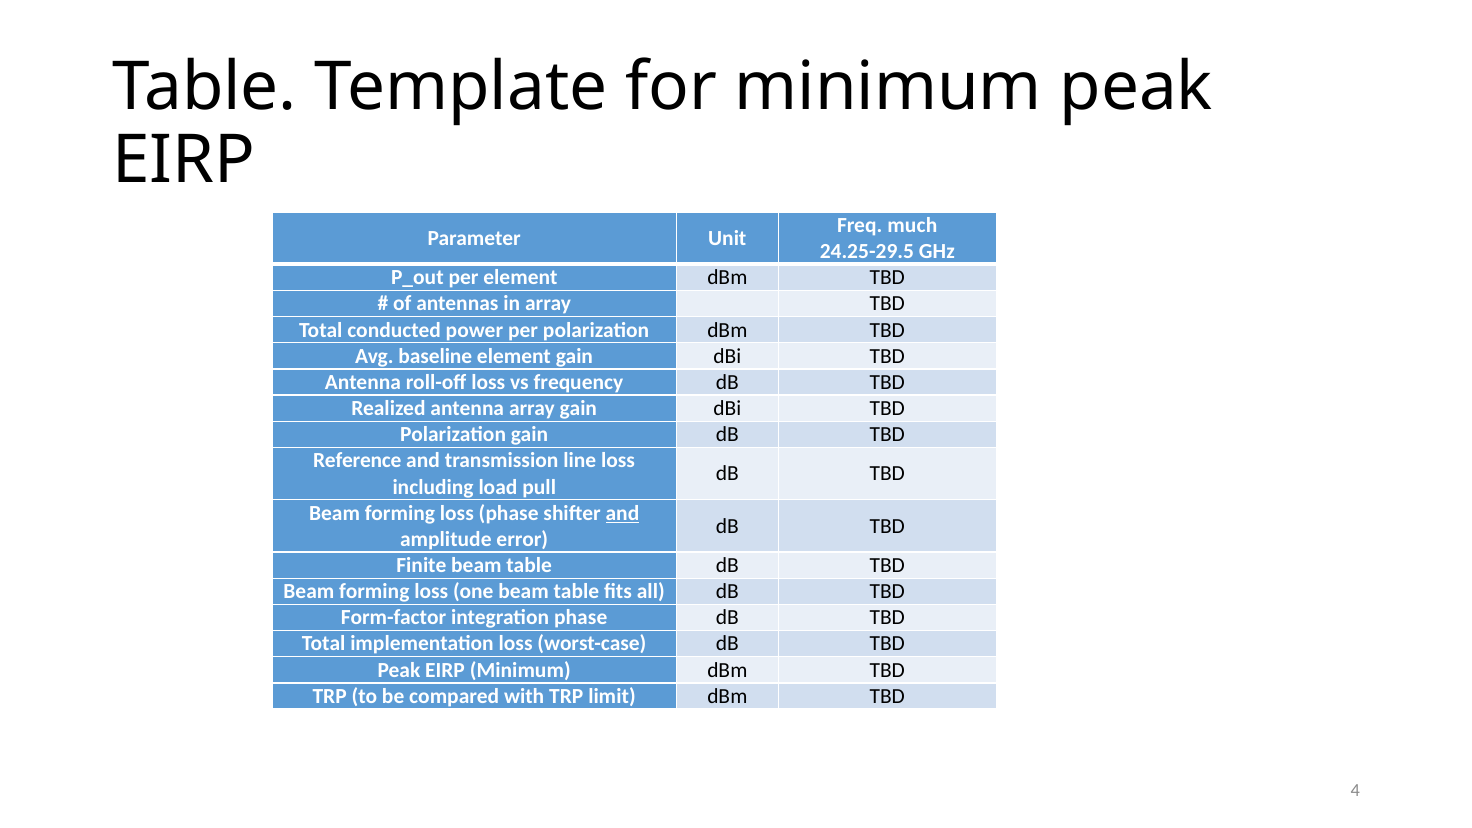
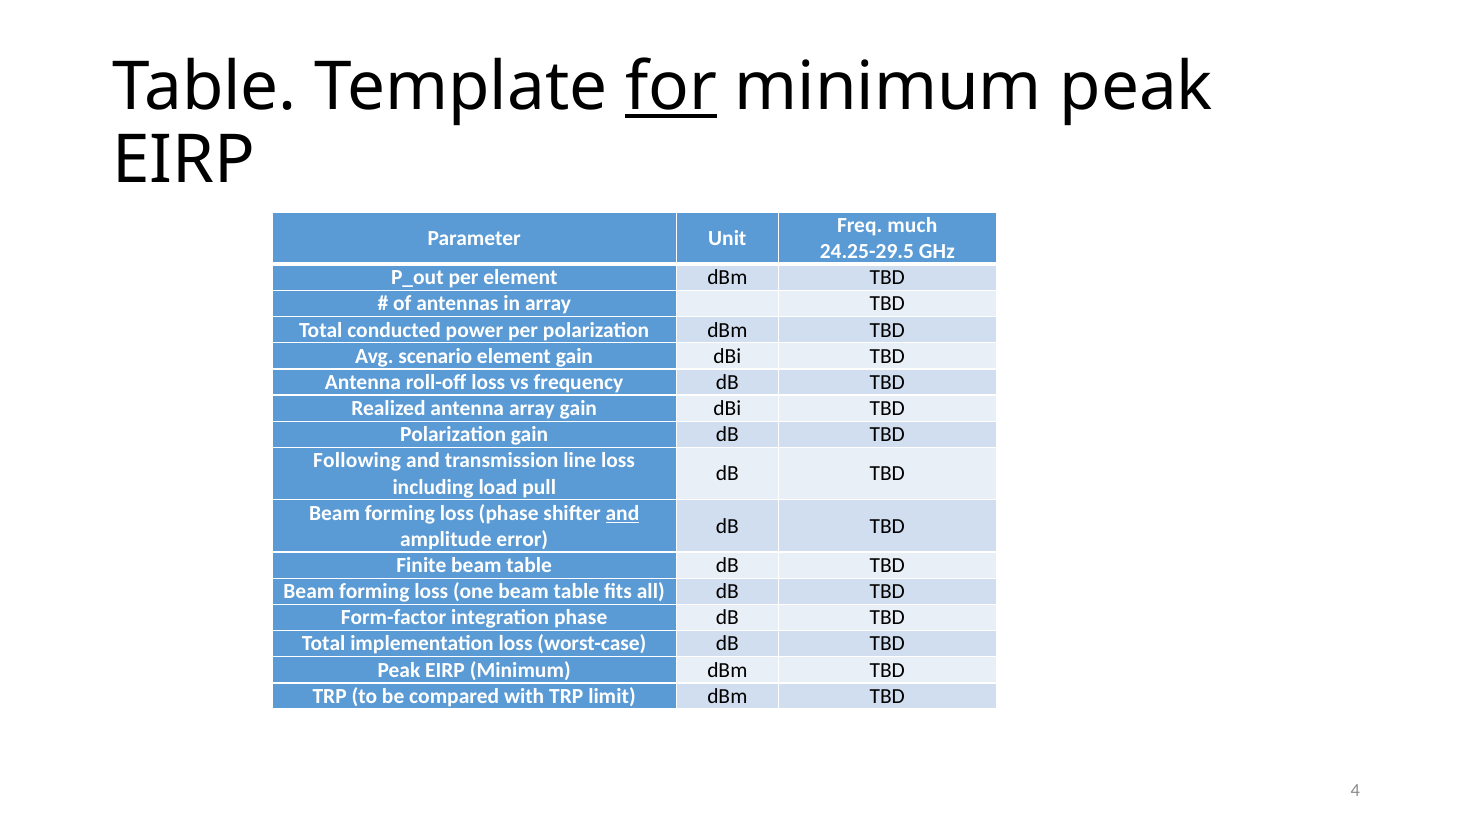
for underline: none -> present
baseline: baseline -> scenario
Reference: Reference -> Following
